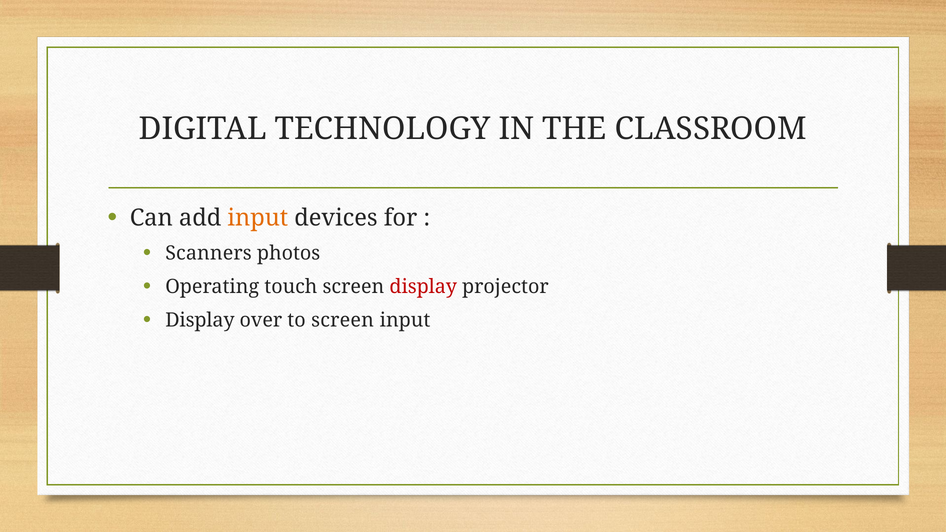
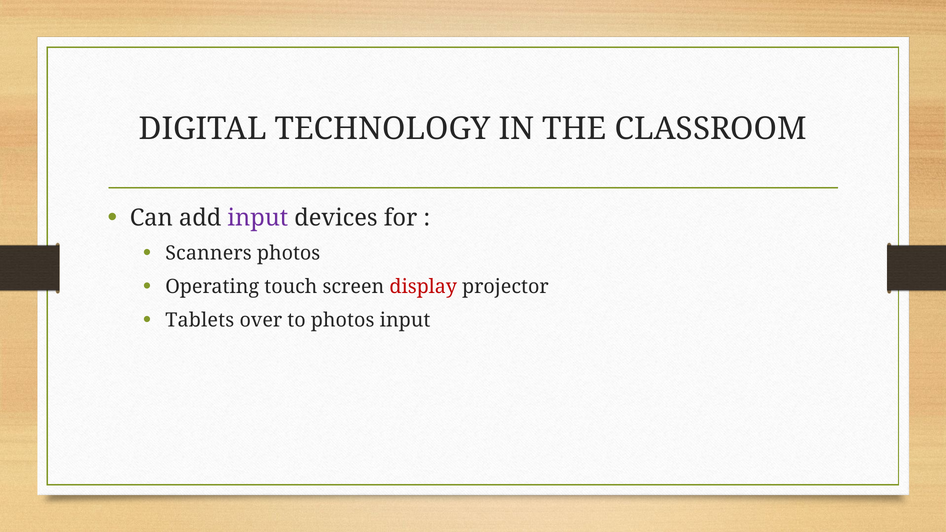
input at (258, 218) colour: orange -> purple
Display at (200, 320): Display -> Tablets
to screen: screen -> photos
